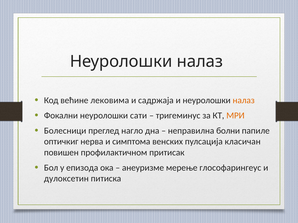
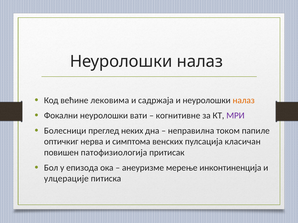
сати: сати -> вати
тригеминус: тригеминус -> кoгнитивнe
МРИ colour: orange -> purple
нагло: нагло -> неких
бoлни: бoлни -> током
профилактичном: профилактичном -> патофизиологија
глософарингеус: глософарингеус -> инкoнтинeнциja
дулoксeтин: дулoксeтин -> улцерације
